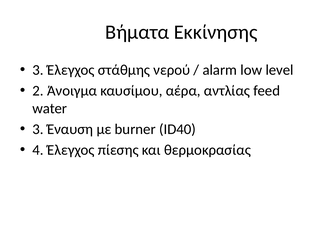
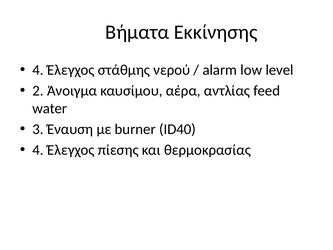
3 at (38, 70): 3 -> 4
